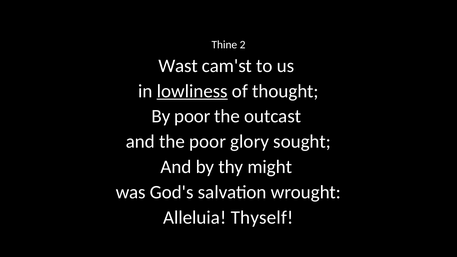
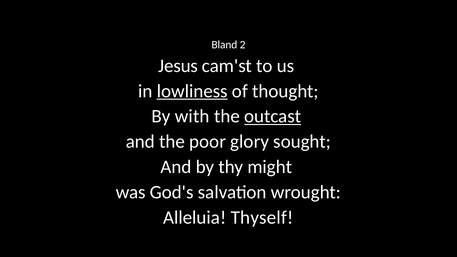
Thine: Thine -> Bland
Wast: Wast -> Jesus
By poor: poor -> with
outcast underline: none -> present
